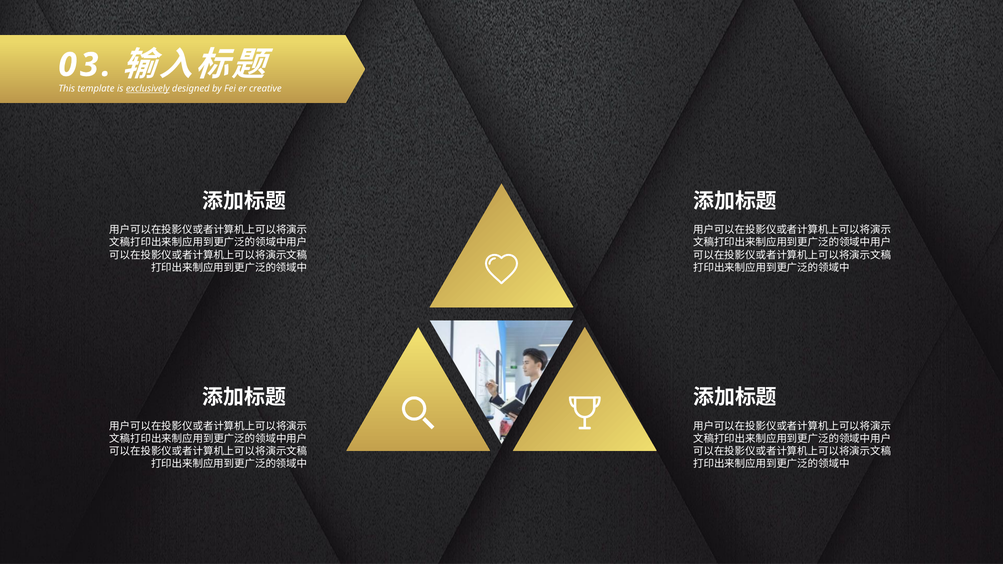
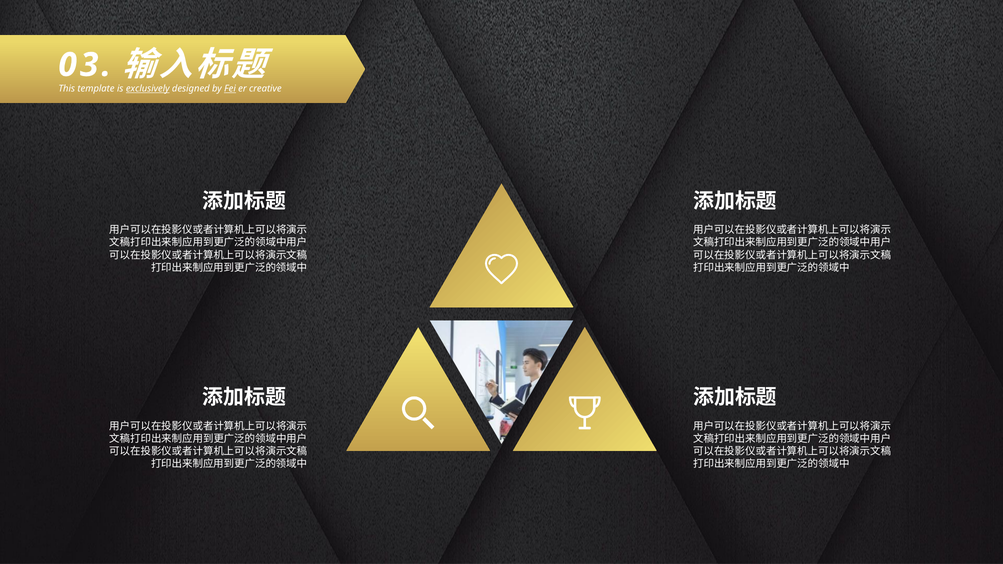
Fei underline: none -> present
